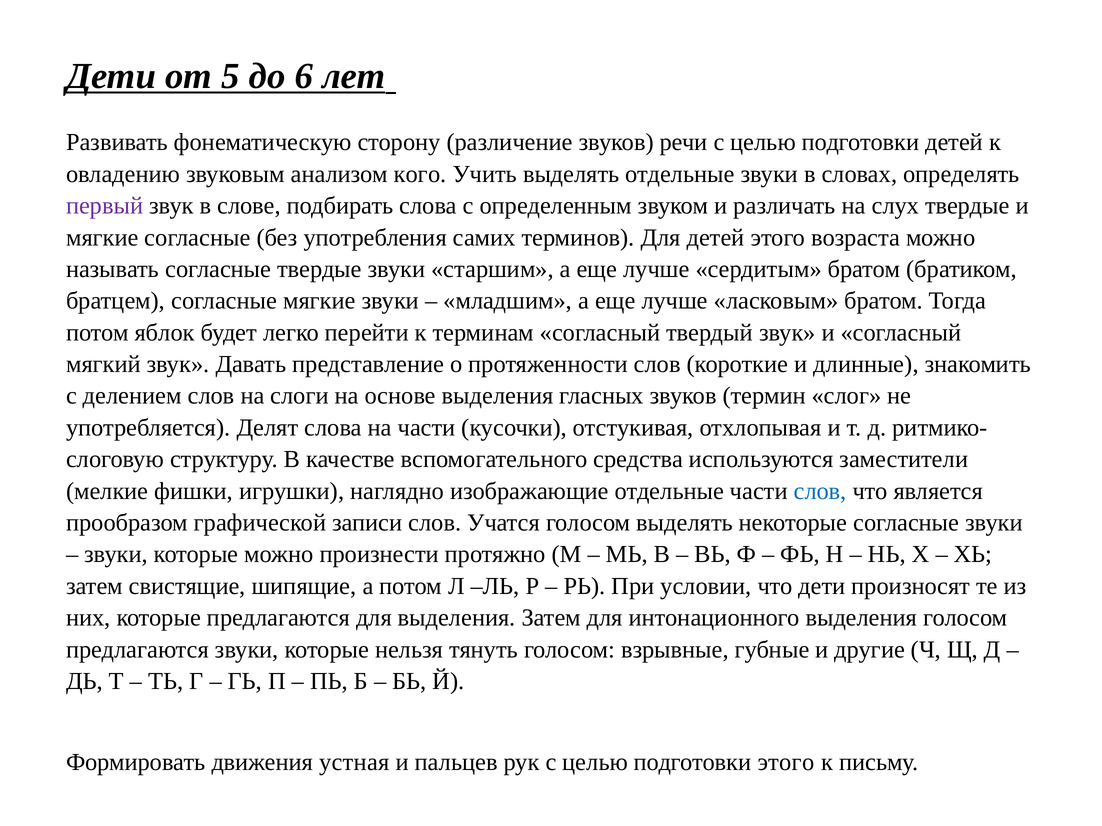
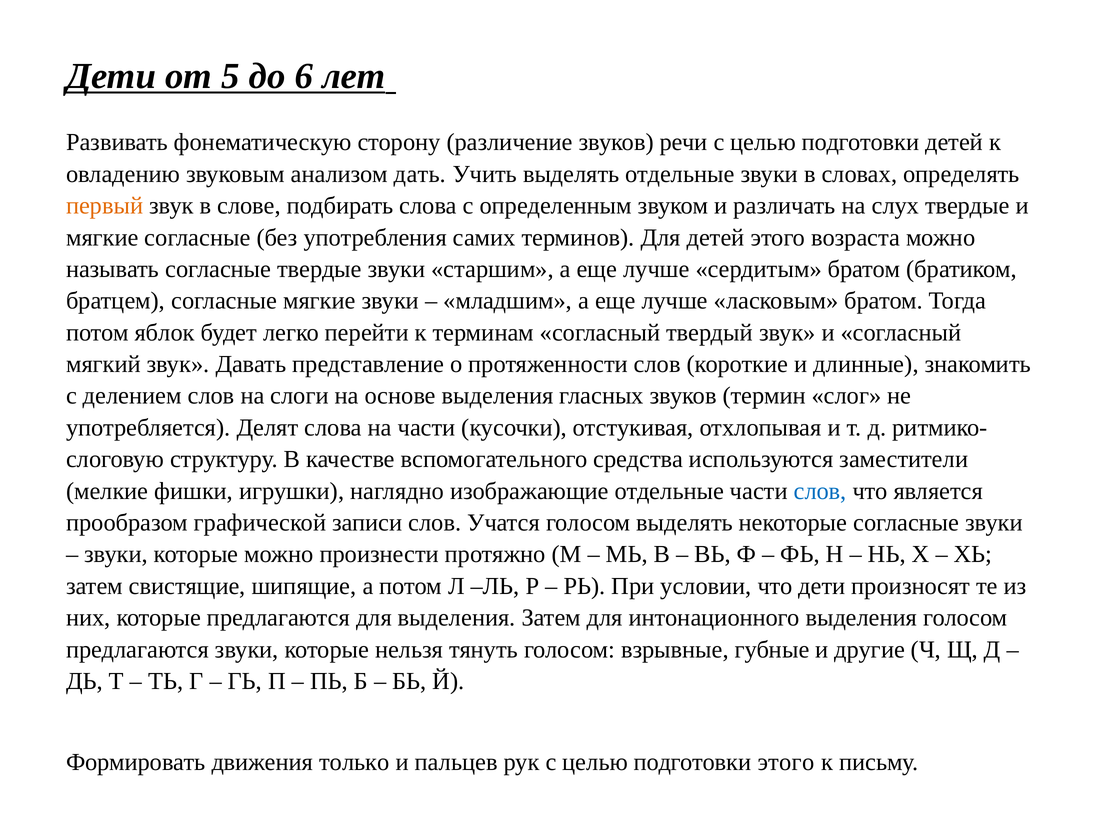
кого: кого -> дать
первый colour: purple -> orange
устная: устная -> только
